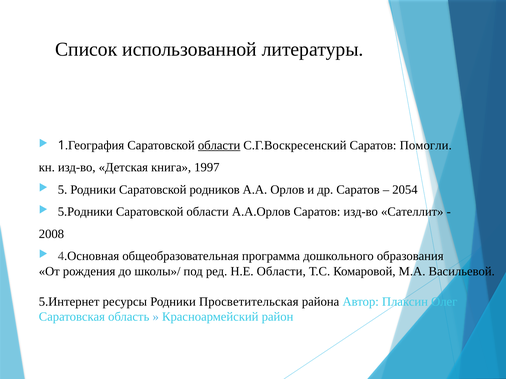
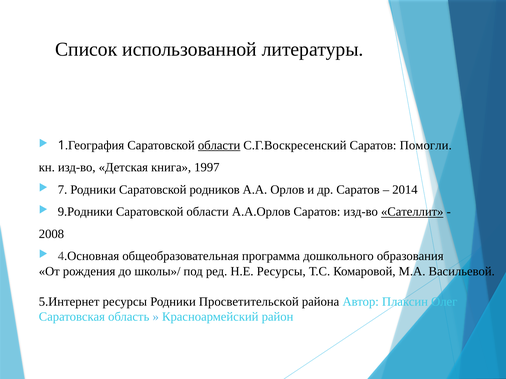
5: 5 -> 7
2054: 2054 -> 2014
5.Родники: 5.Родники -> 9.Родники
Сателлит underline: none -> present
Н.Е Области: Области -> Ресурсы
Просветительская: Просветительская -> Просветительской
